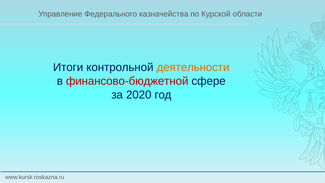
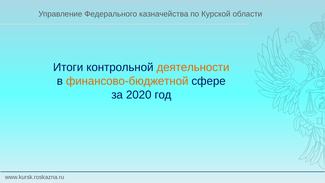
финансово-бюджетной colour: red -> orange
